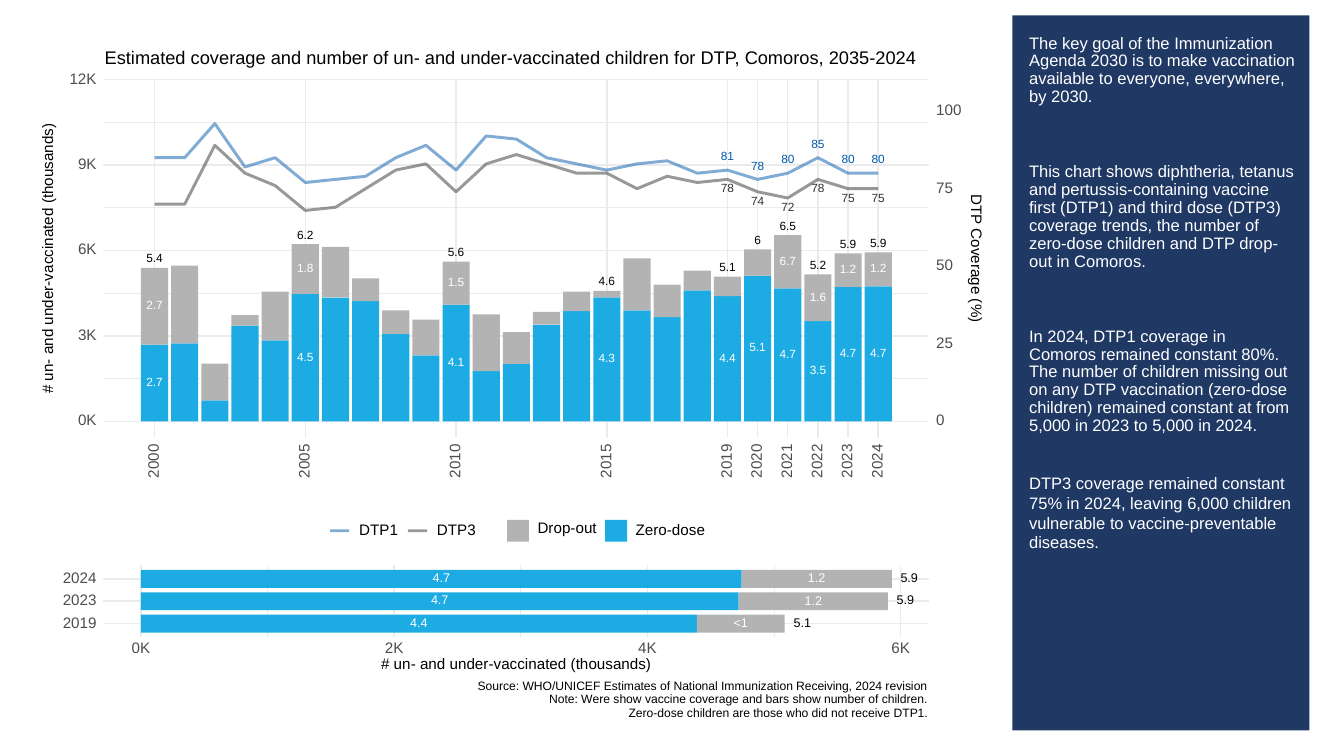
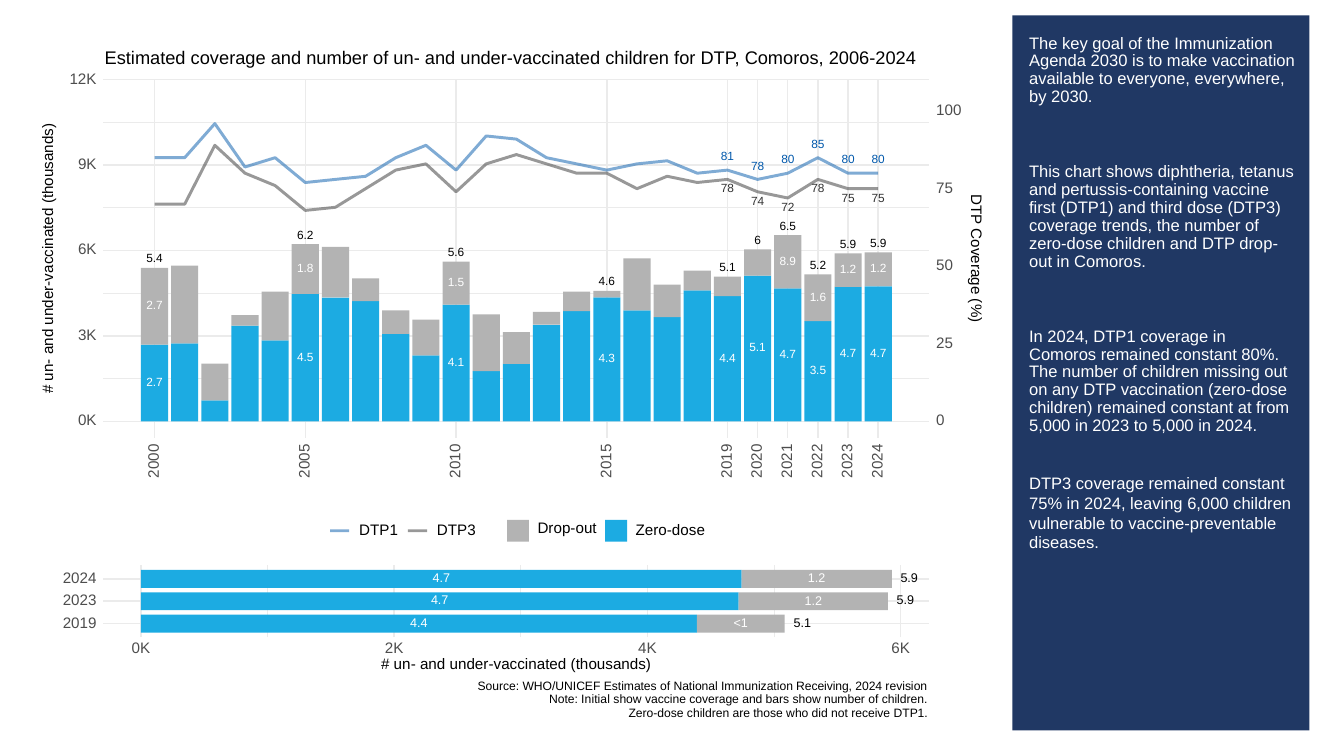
2035-2024: 2035-2024 -> 2006-2024
6.7: 6.7 -> 8.9
Were: Were -> Initial
